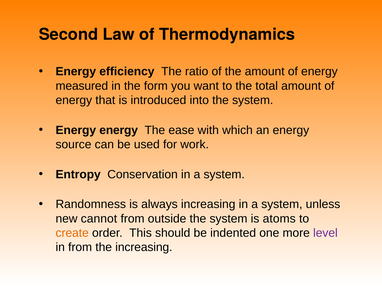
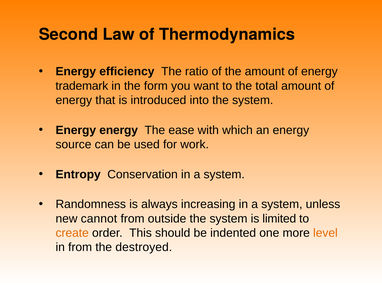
measured: measured -> trademark
atoms: atoms -> limited
level colour: purple -> orange
the increasing: increasing -> destroyed
